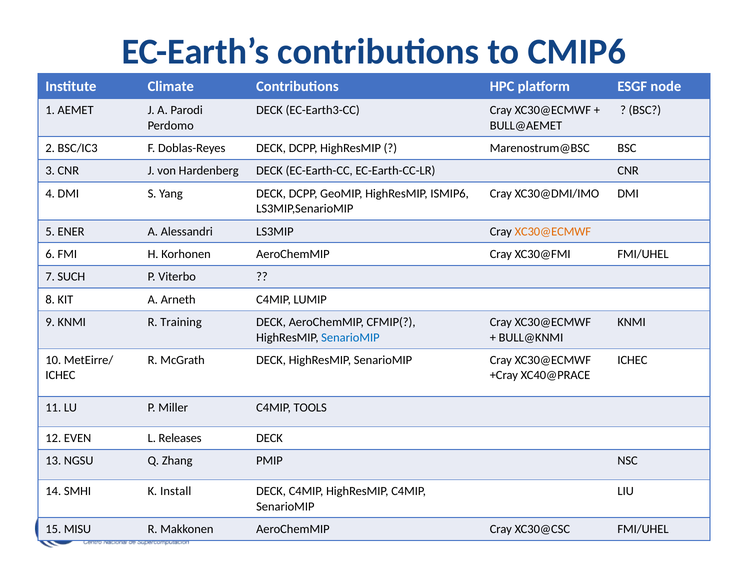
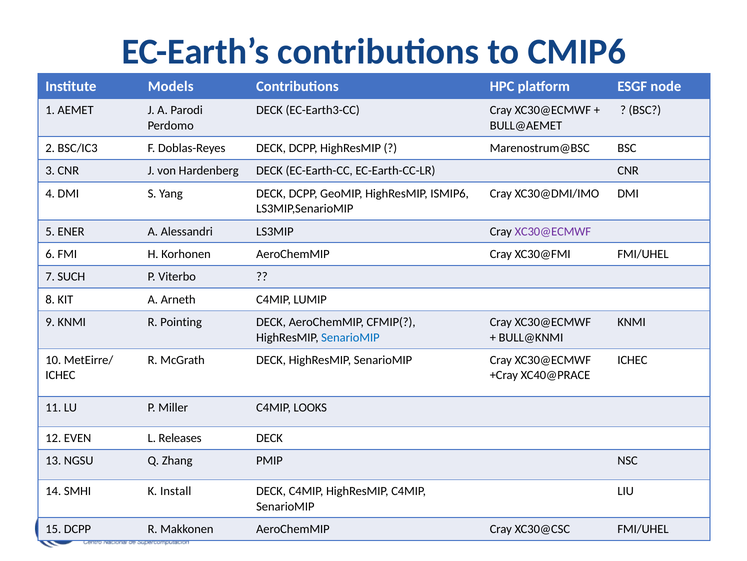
Climate: Climate -> Models
XC30@ECMWF at (553, 231) colour: orange -> purple
Training: Training -> Pointing
TOOLS: TOOLS -> LOOKS
15 MISU: MISU -> DCPP
